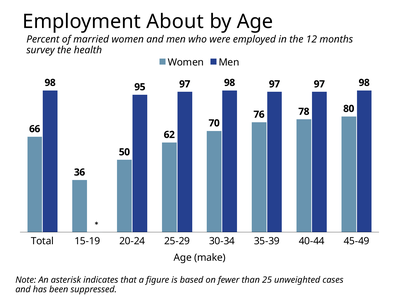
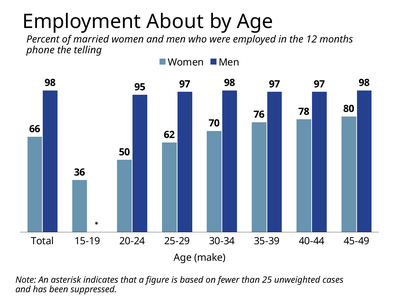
survey: survey -> phone
health: health -> telling
